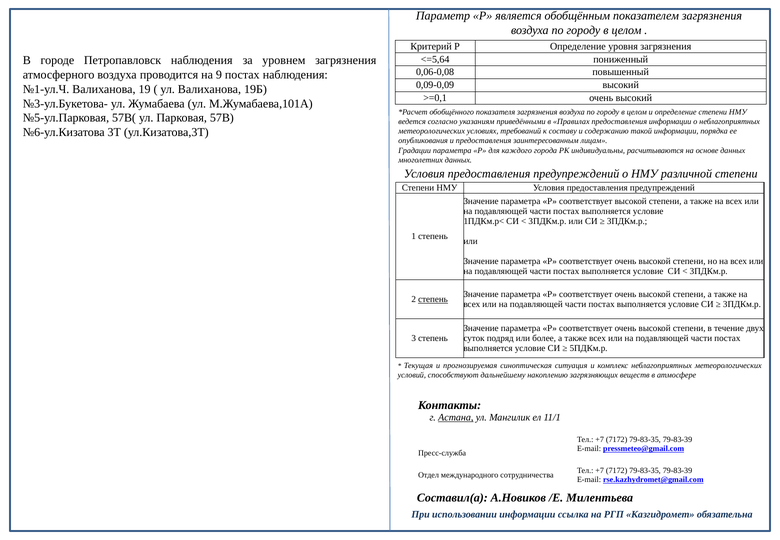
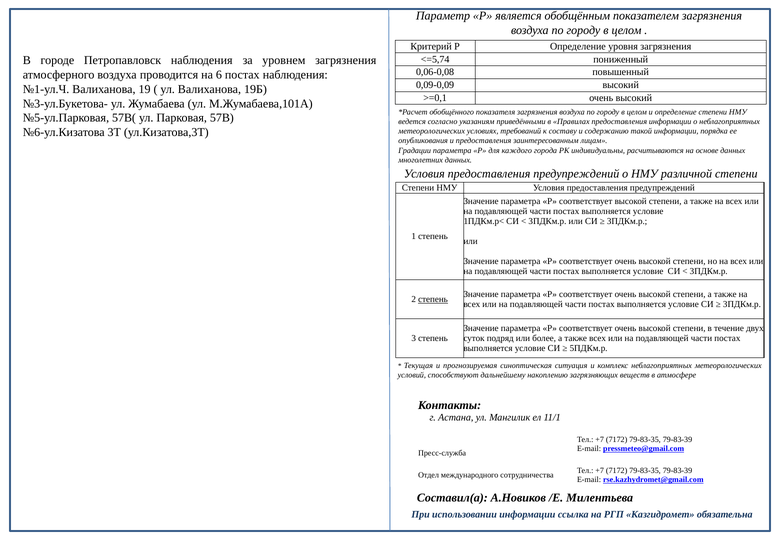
<=5,64: <=5,64 -> <=5,74
9: 9 -> 6
Астана underline: present -> none
